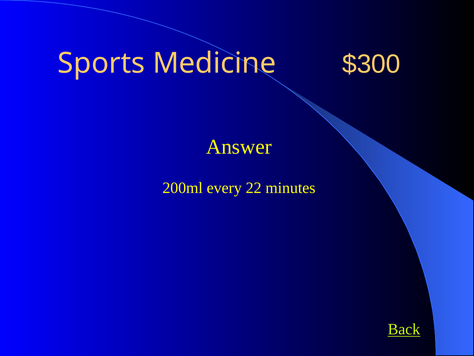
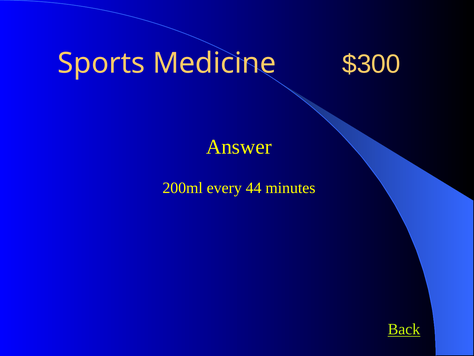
22: 22 -> 44
